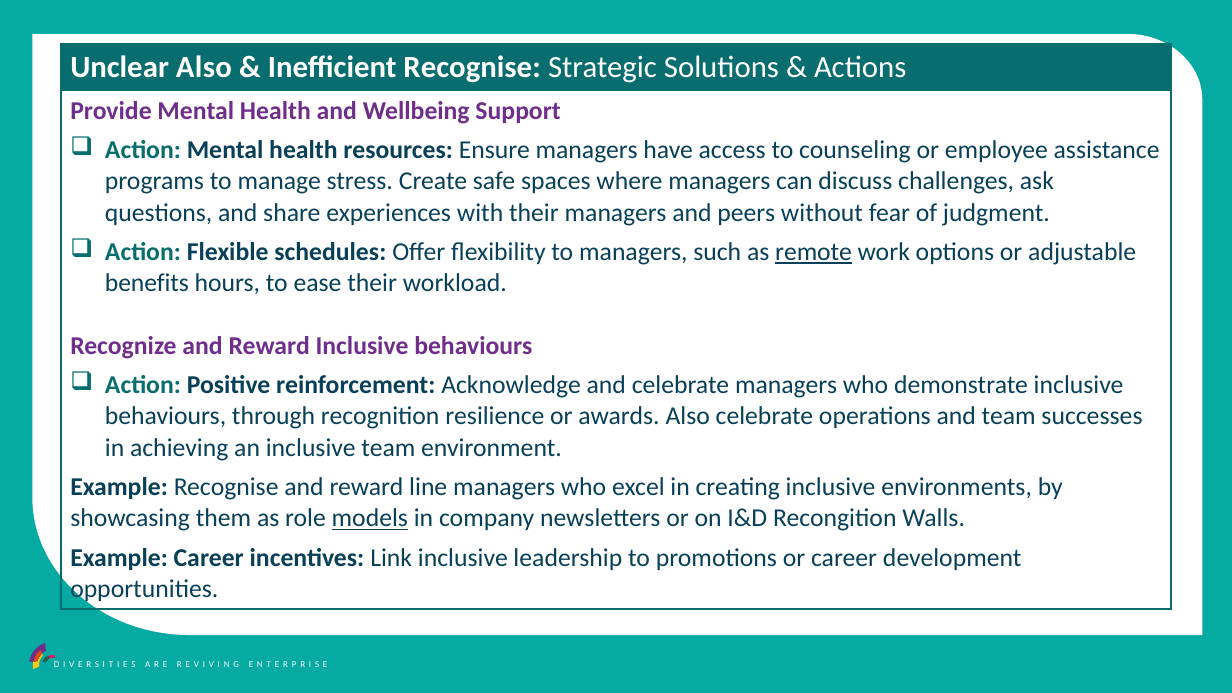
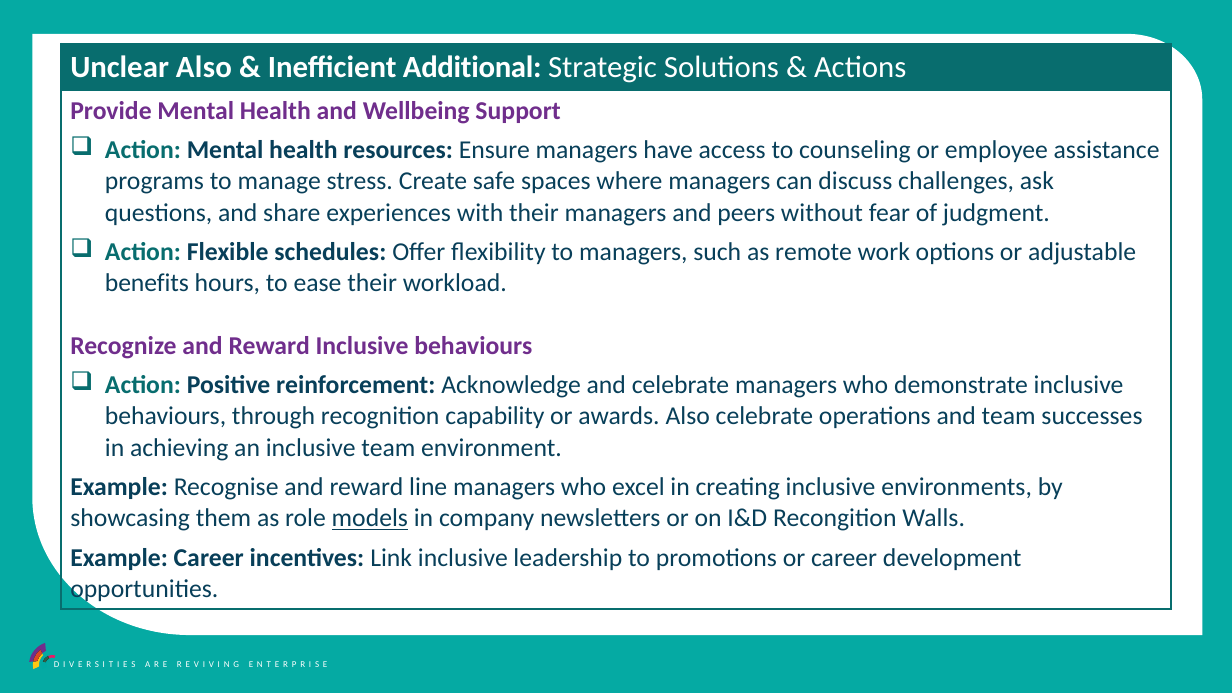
Inefficient Recognise: Recognise -> Additional
remote underline: present -> none
resilience: resilience -> capability
